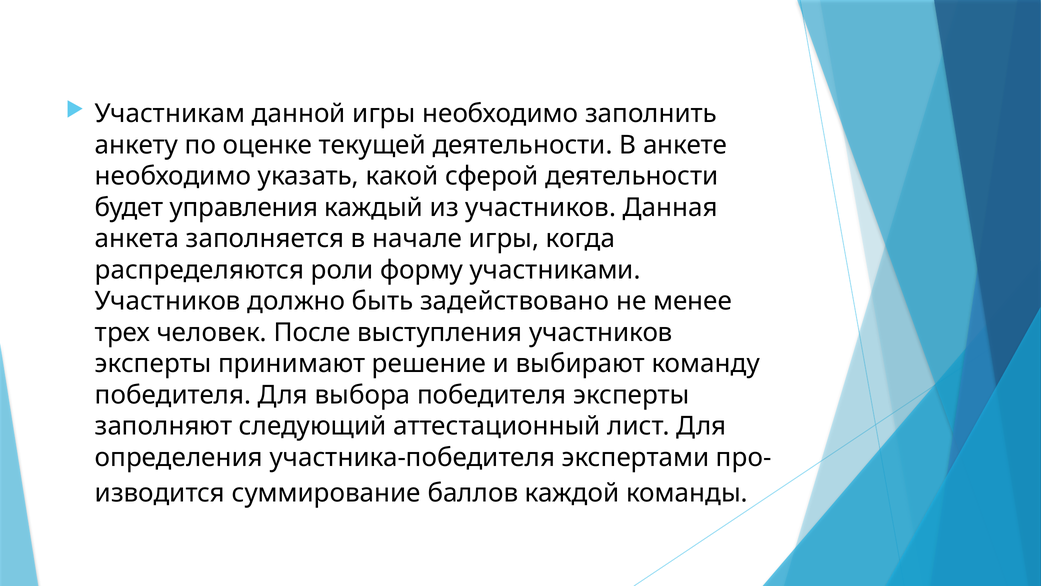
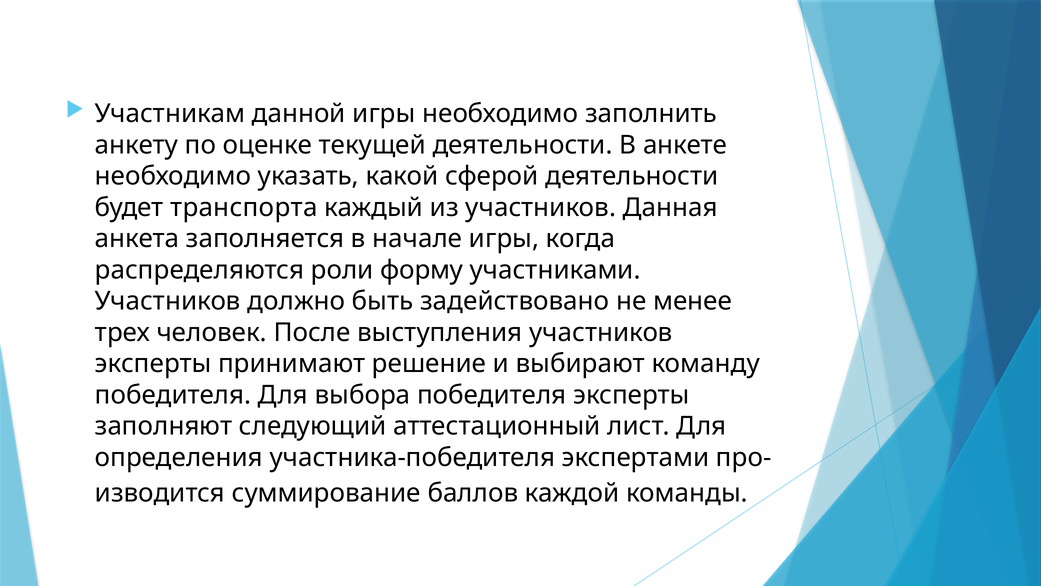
управления: управления -> транспорта
